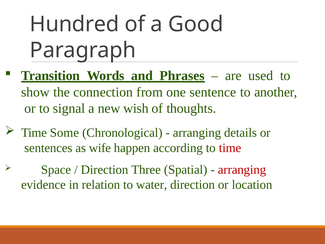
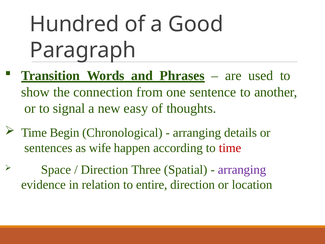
wish: wish -> easy
Some: Some -> Begin
arranging at (242, 169) colour: red -> purple
water: water -> entire
